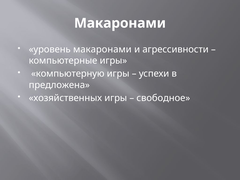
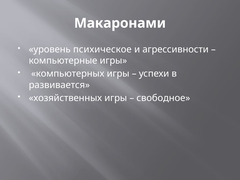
уровень макаронами: макаронами -> психическое
компьютерную: компьютерную -> компьютерных
предложена: предложена -> развивается
